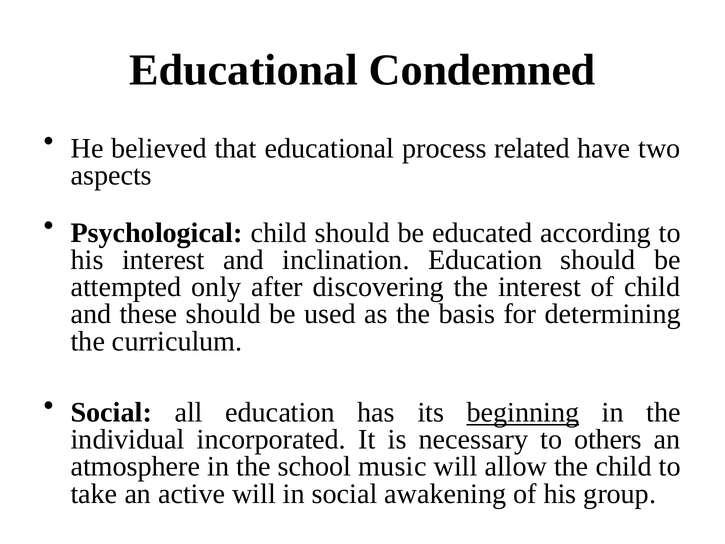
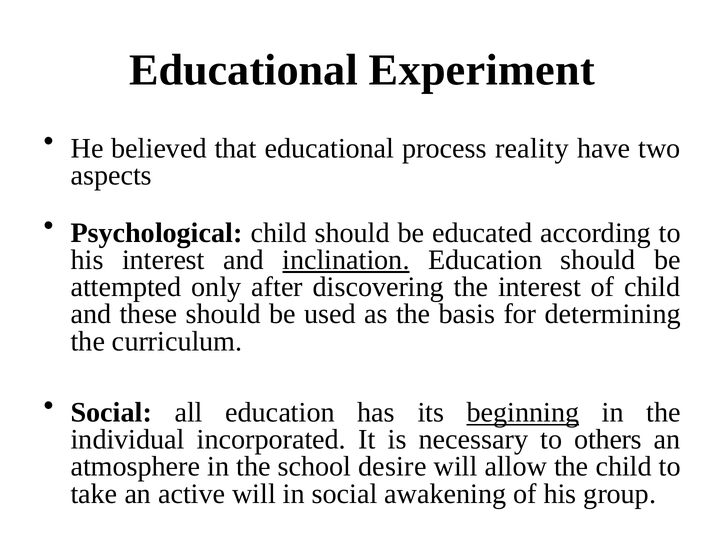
Condemned: Condemned -> Experiment
related: related -> reality
inclination underline: none -> present
music: music -> desire
